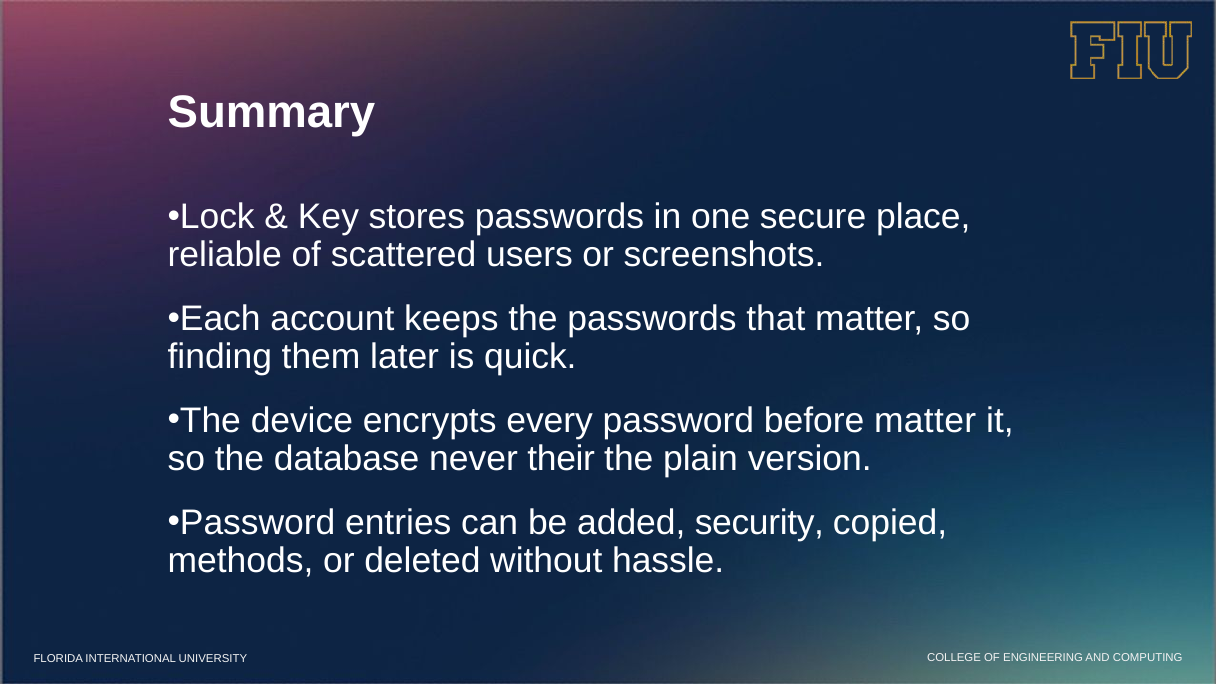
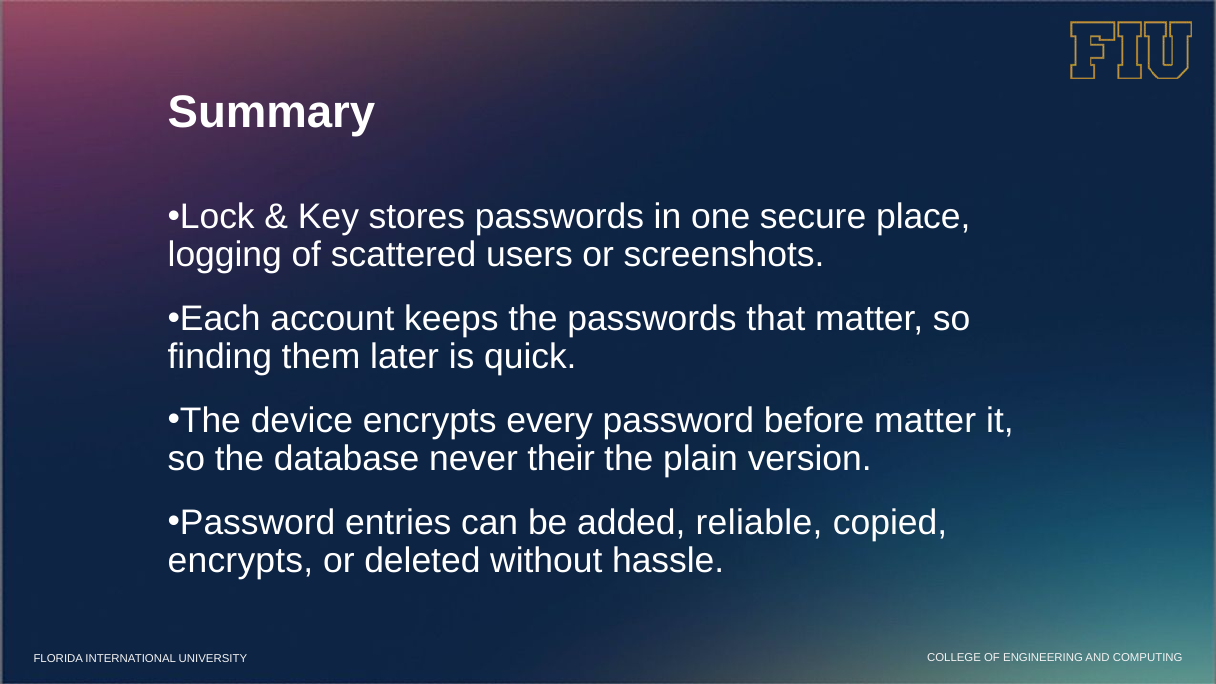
reliable: reliable -> logging
security: security -> reliable
methods at (241, 561): methods -> encrypts
